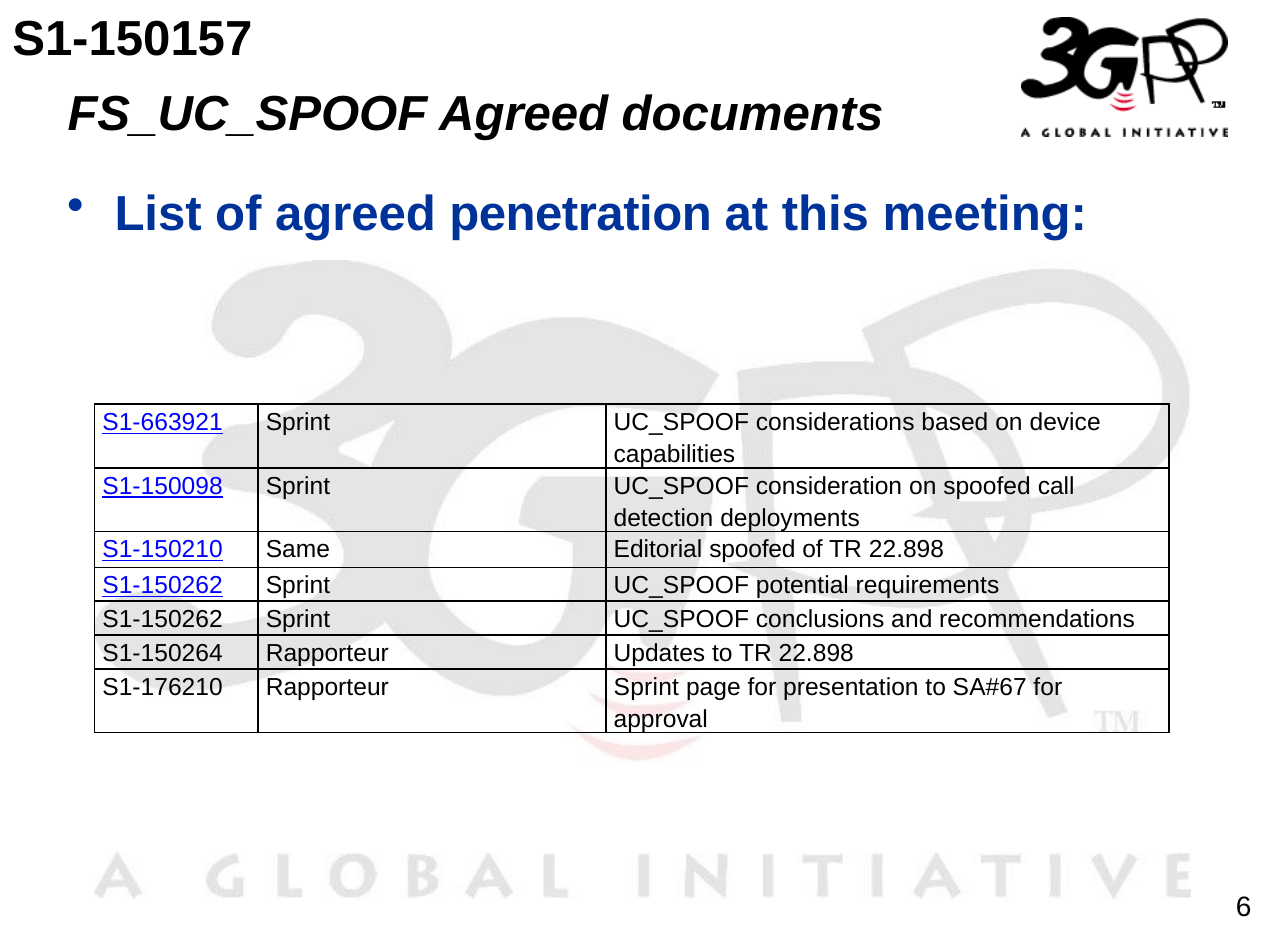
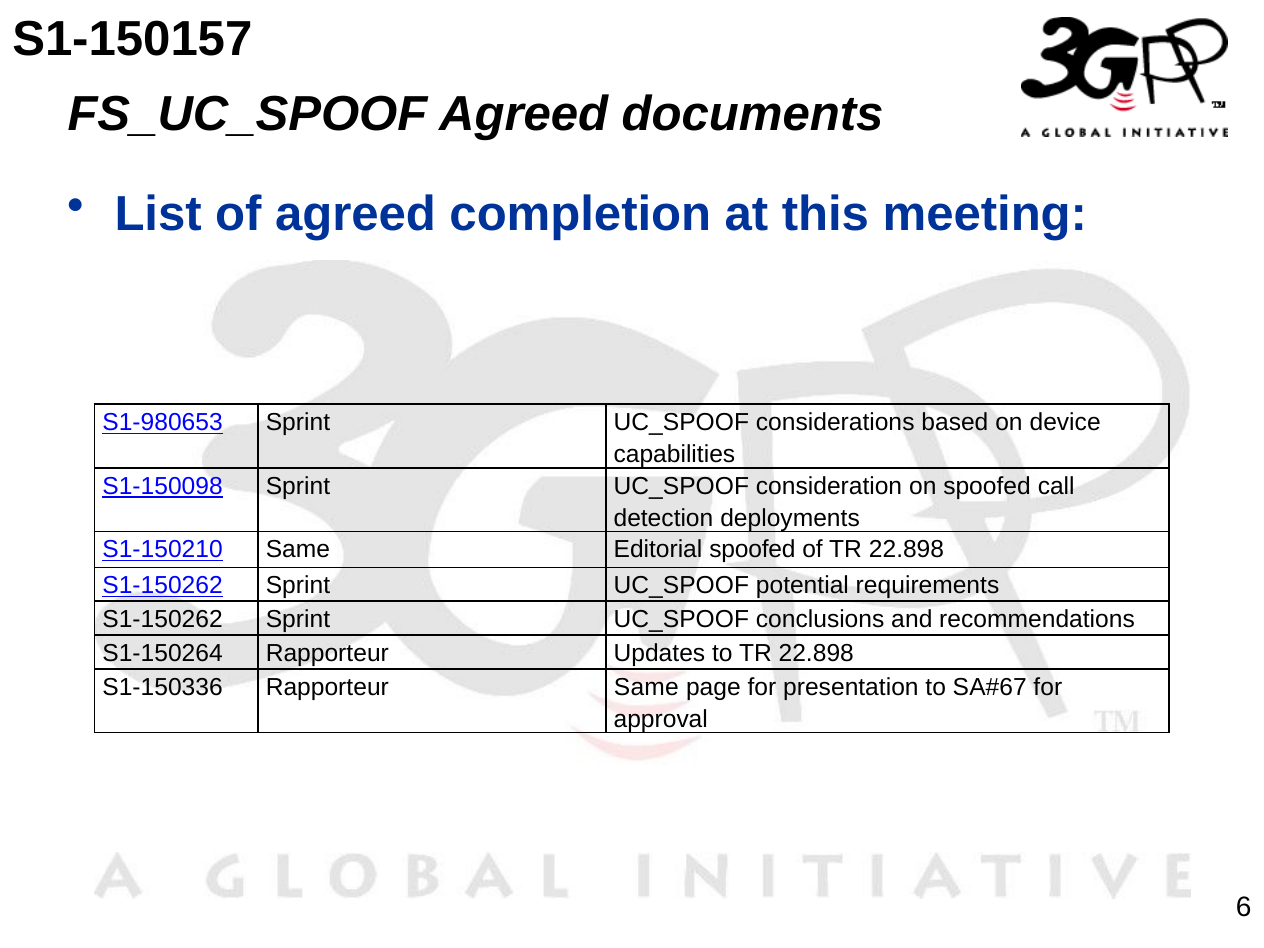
penetration: penetration -> completion
S1-663921: S1-663921 -> S1-980653
S1-176210: S1-176210 -> S1-150336
Rapporteur Sprint: Sprint -> Same
